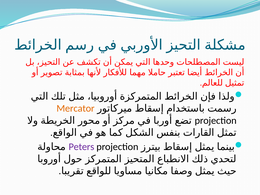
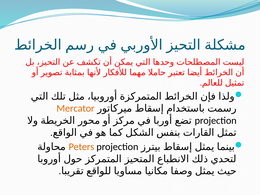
Peters colour: purple -> orange
